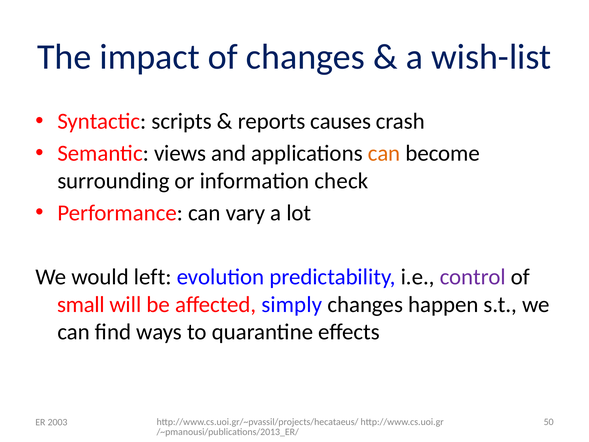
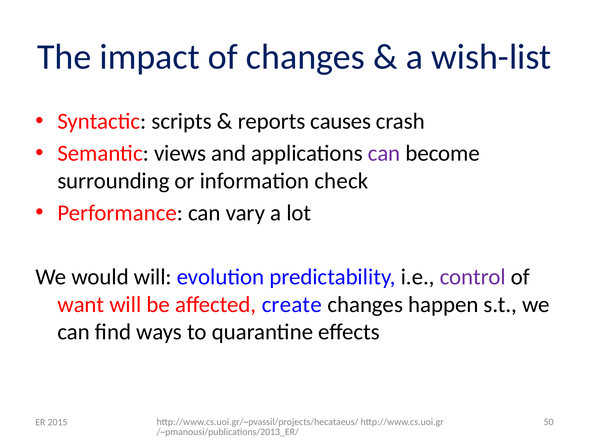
can at (384, 153) colour: orange -> purple
would left: left -> will
small: small -> want
simply: simply -> create
2003: 2003 -> 2015
